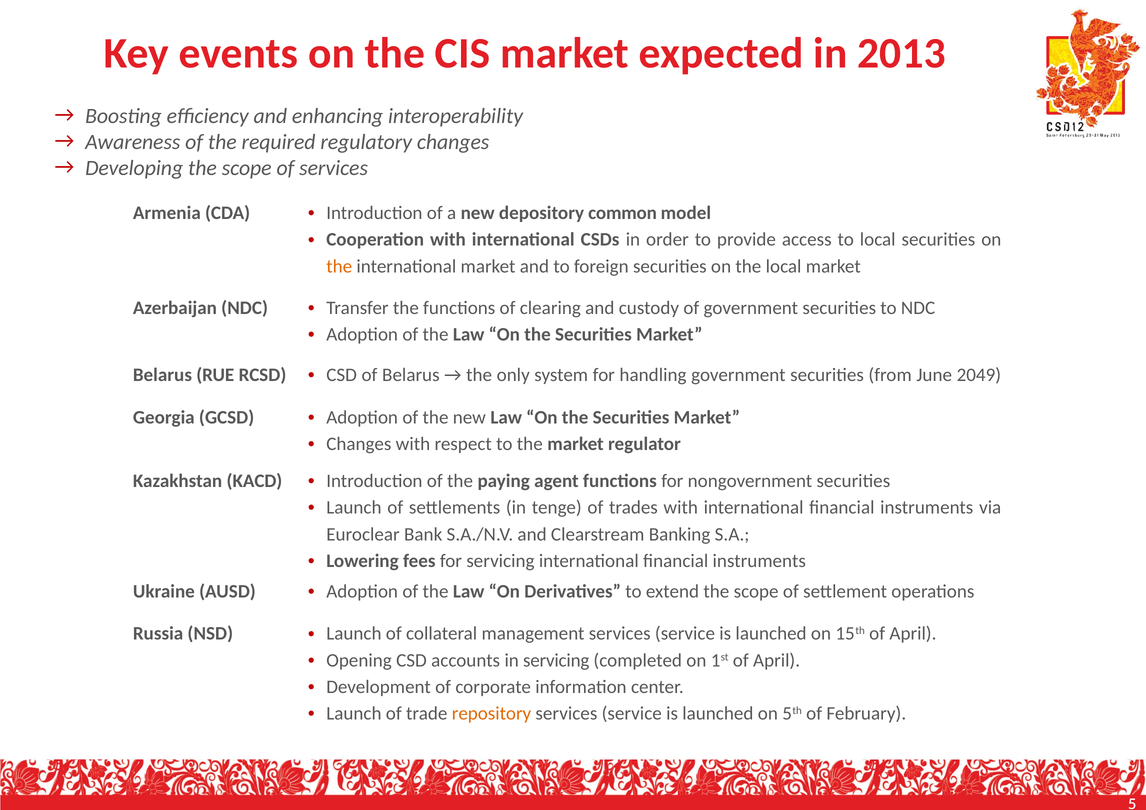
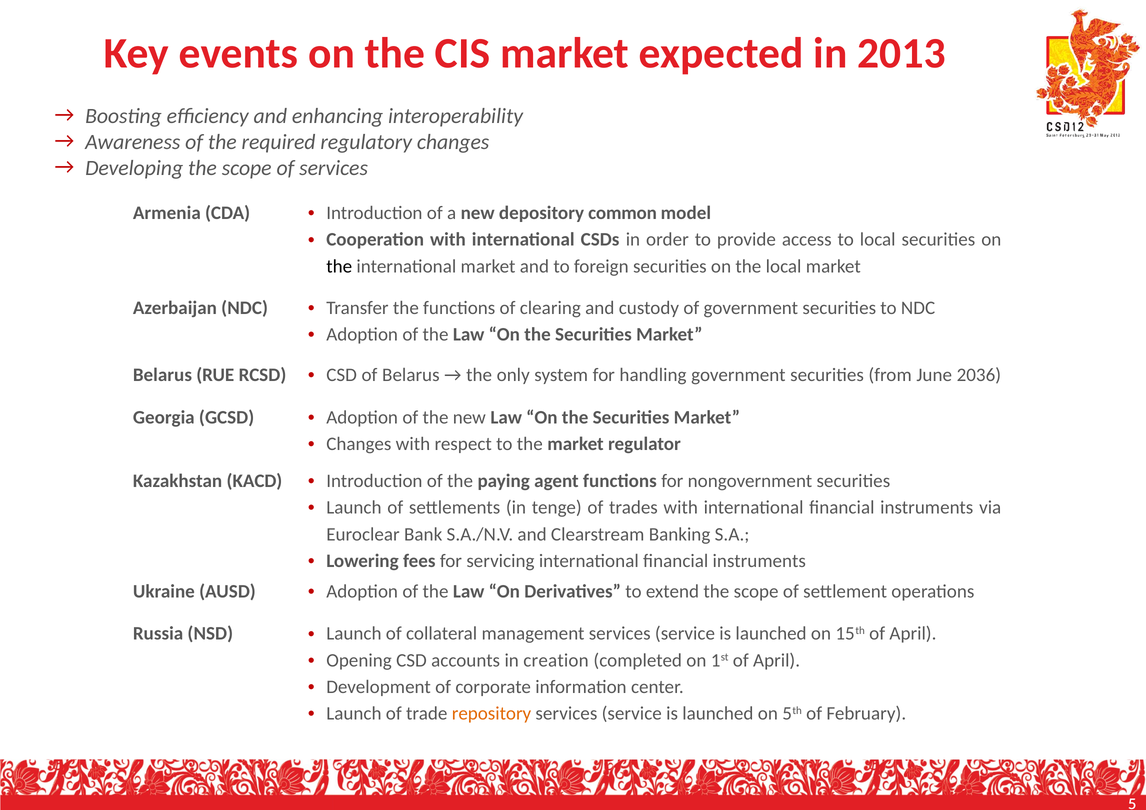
the at (339, 266) colour: orange -> black
2049: 2049 -> 2036
in servicing: servicing -> creation
